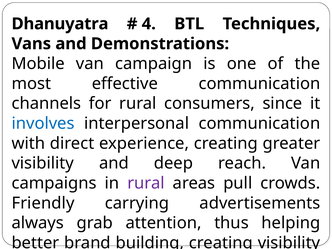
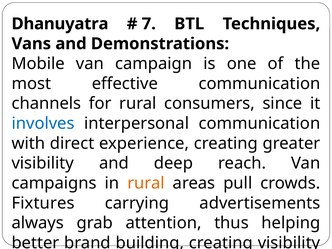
4: 4 -> 7
rural at (146, 183) colour: purple -> orange
Friendly: Friendly -> Fixtures
